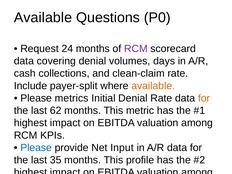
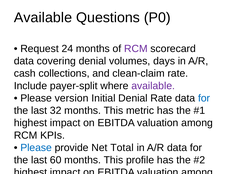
available at (153, 86) colour: orange -> purple
metrics: metrics -> version
for at (204, 98) colour: orange -> blue
62: 62 -> 32
Input: Input -> Total
35: 35 -> 60
